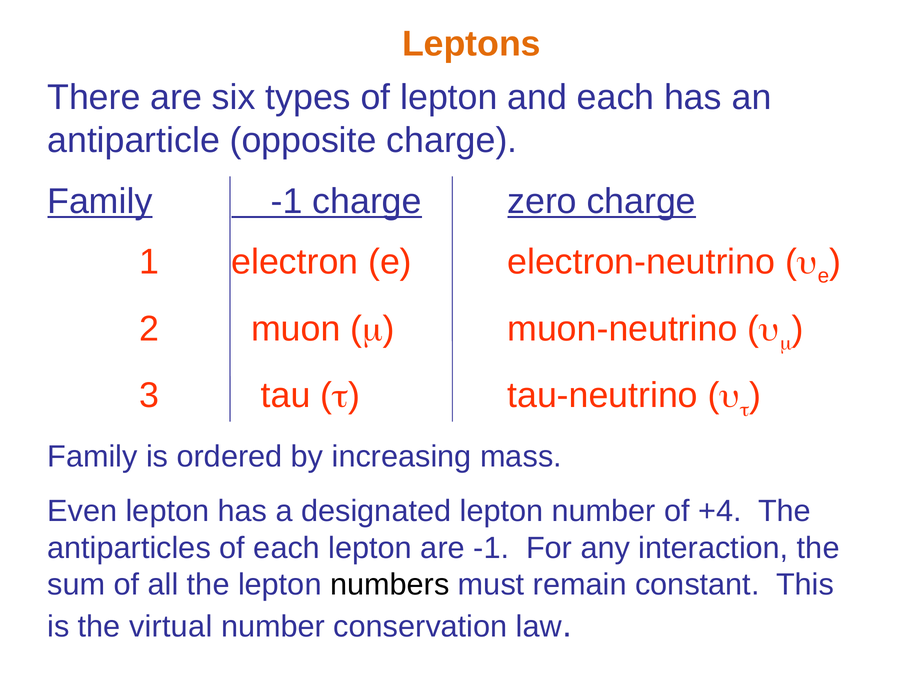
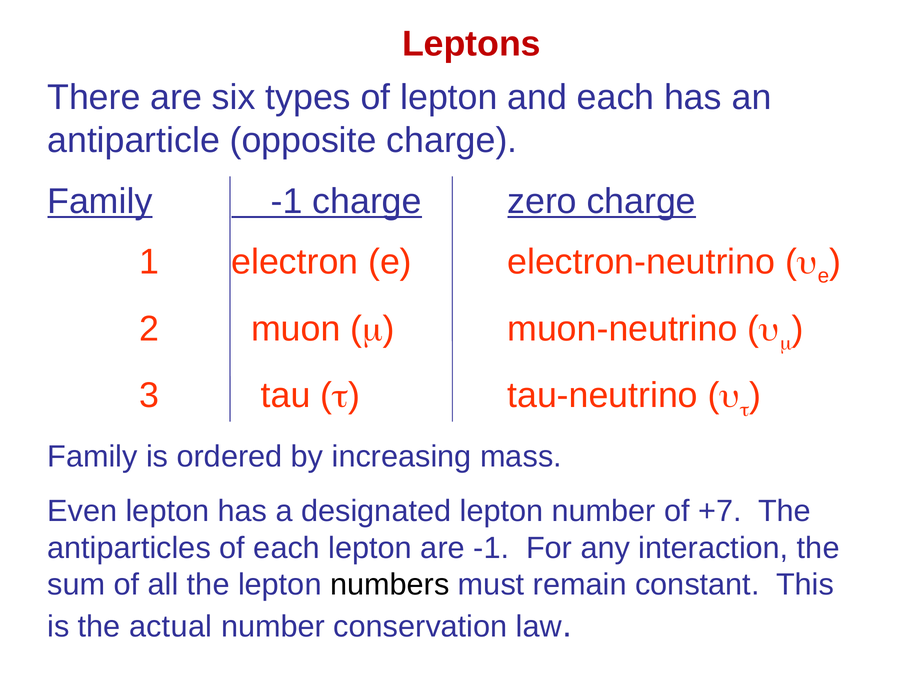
Leptons colour: orange -> red
+4: +4 -> +7
virtual: virtual -> actual
